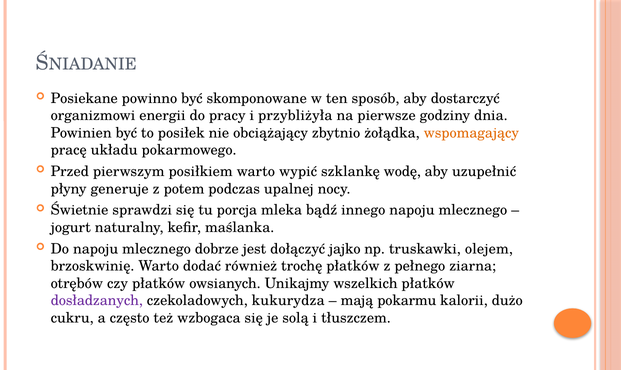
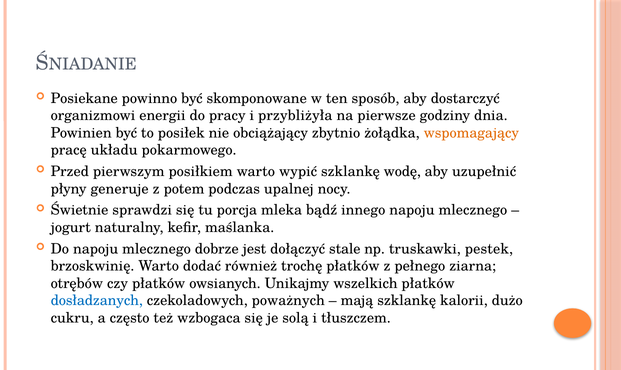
jajko: jajko -> stale
olejem: olejem -> pestek
dosładzanych colour: purple -> blue
kukurydza: kukurydza -> poważnych
mają pokarmu: pokarmu -> szklankę
